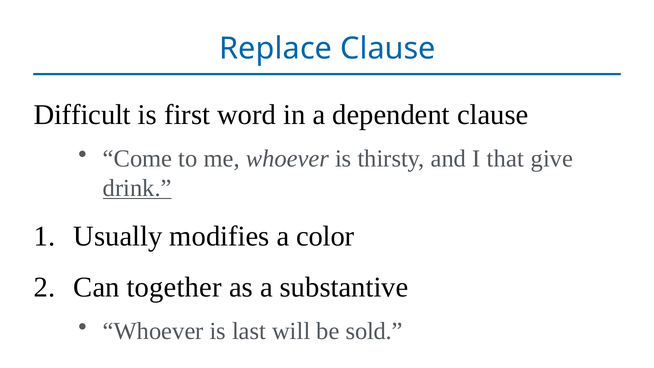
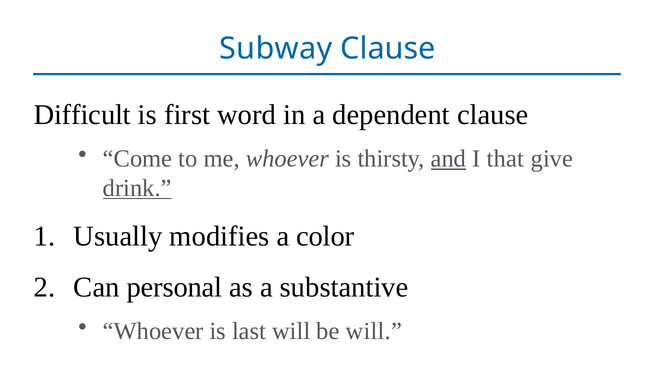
Replace: Replace -> Subway
and underline: none -> present
together: together -> personal
be sold: sold -> will
